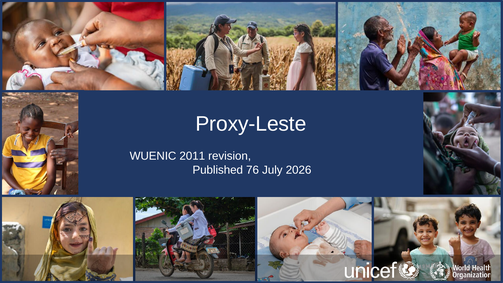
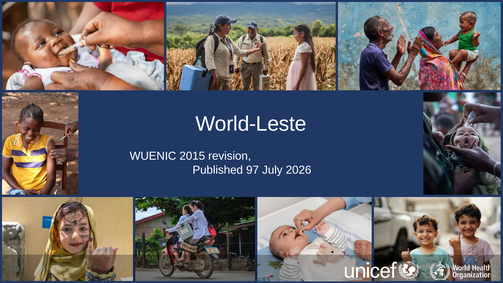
Proxy-Leste: Proxy-Leste -> World-Leste
2011: 2011 -> 2015
76: 76 -> 97
